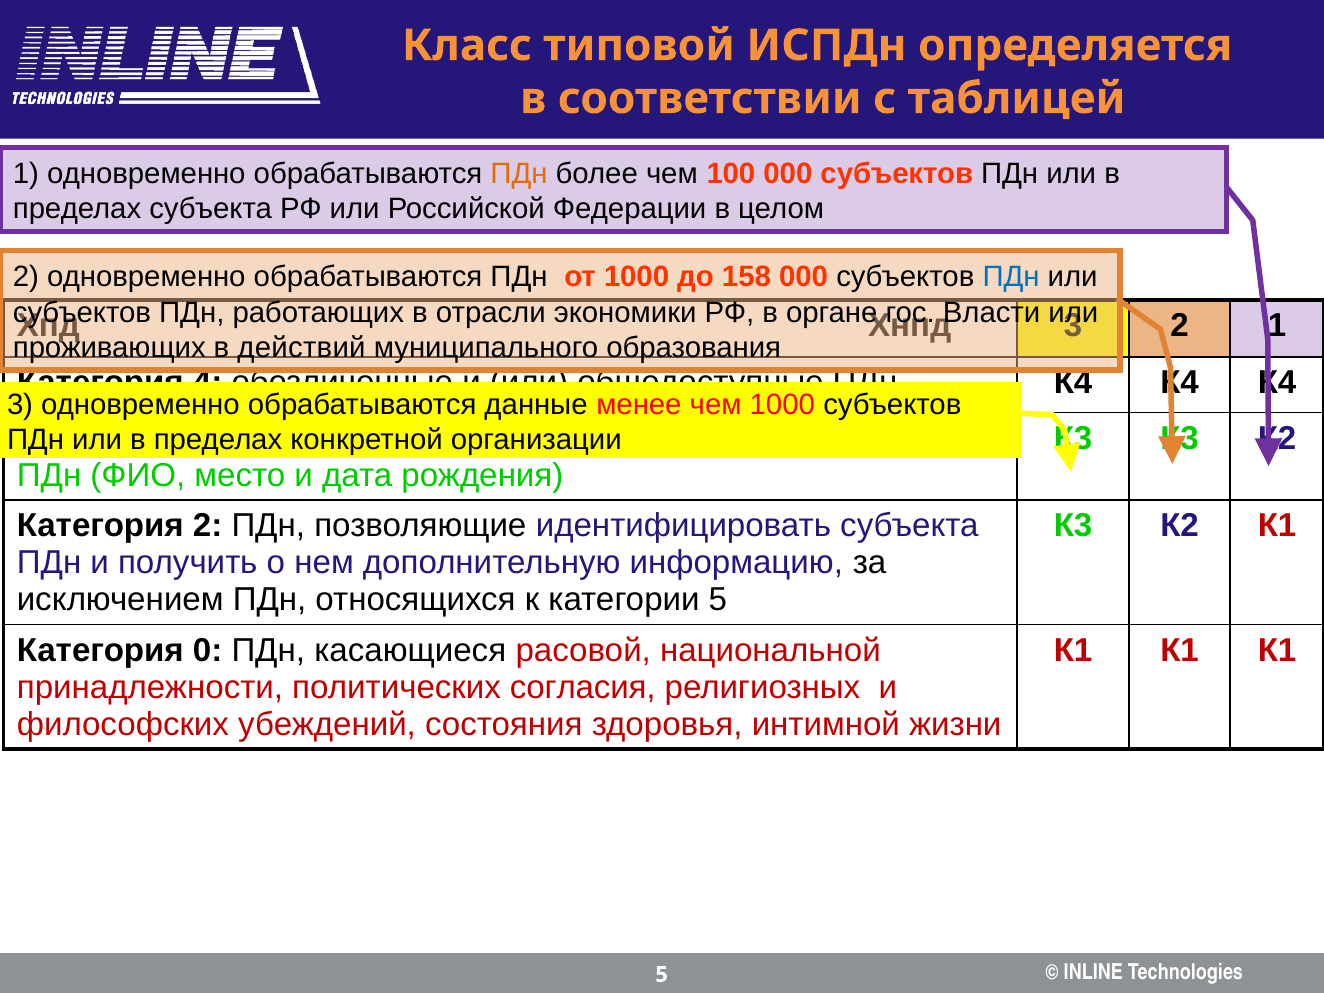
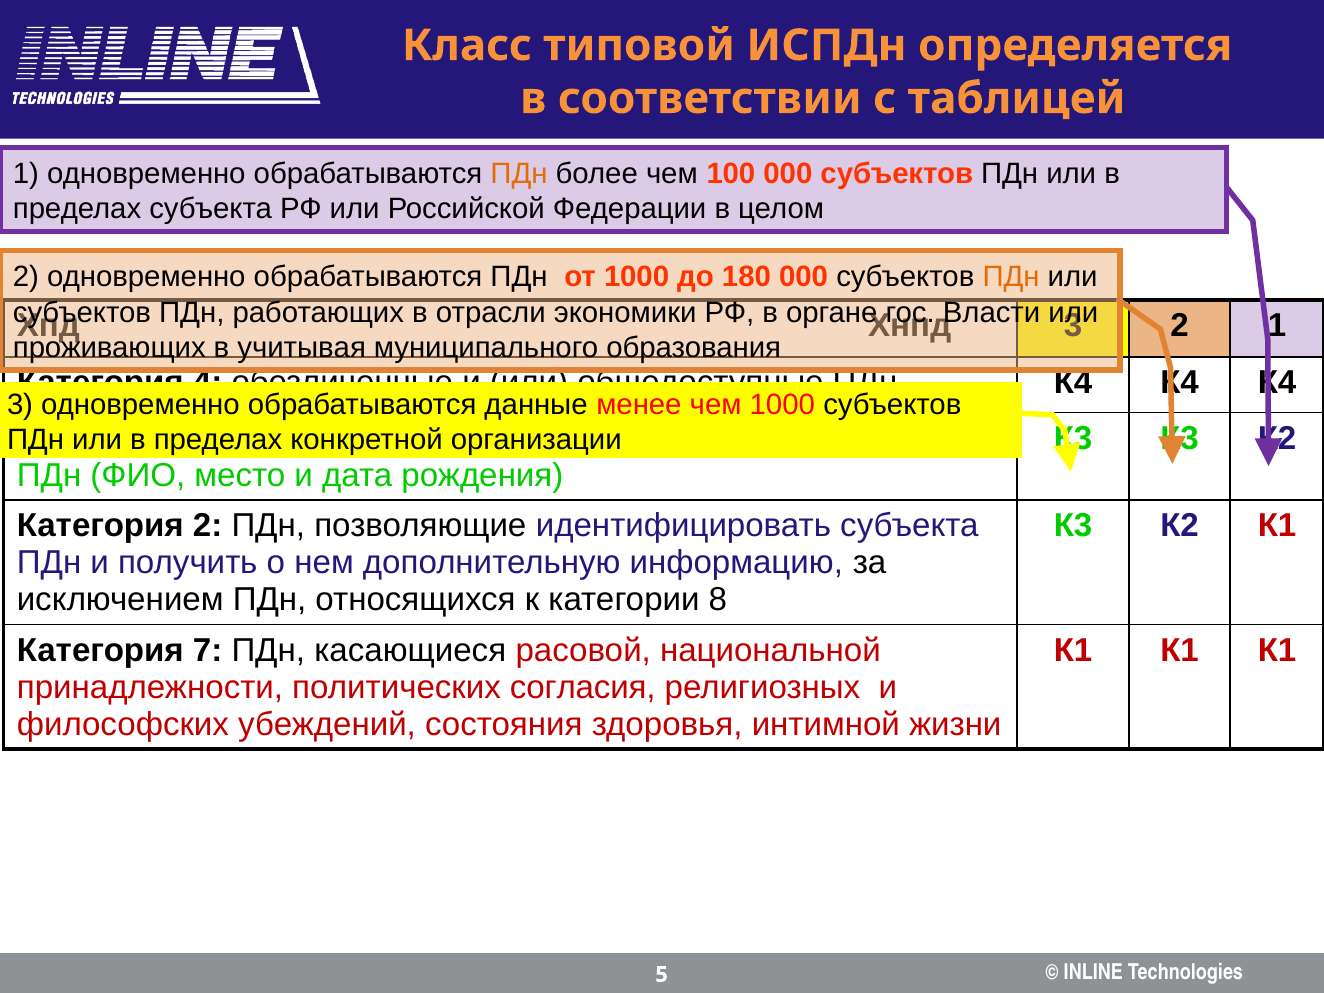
158: 158 -> 180
ПДн at (1011, 277) colour: blue -> orange
действий: действий -> учитывая
категории 5: 5 -> 8
0: 0 -> 7
